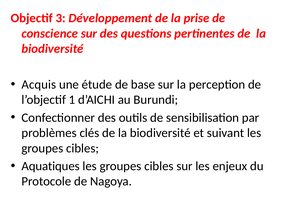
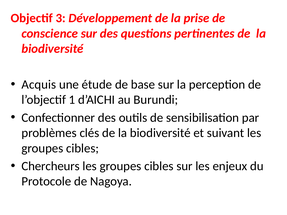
Aquatiques: Aquatiques -> Chercheurs
